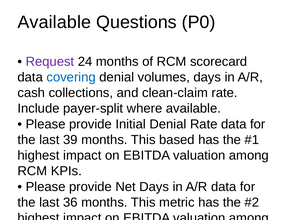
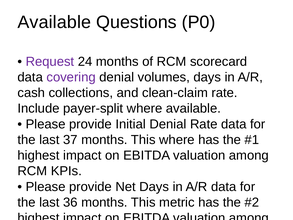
covering colour: blue -> purple
39: 39 -> 37
This based: based -> where
